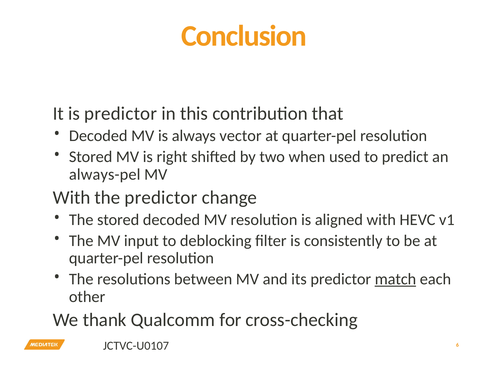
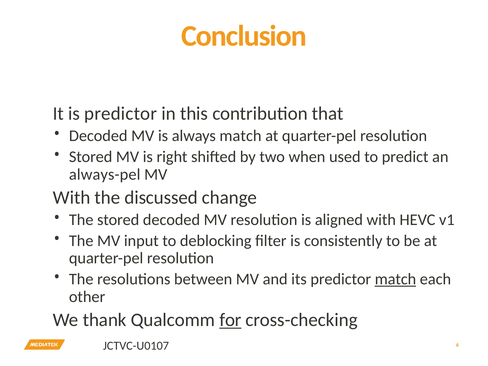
always vector: vector -> match
the predictor: predictor -> discussed
for underline: none -> present
